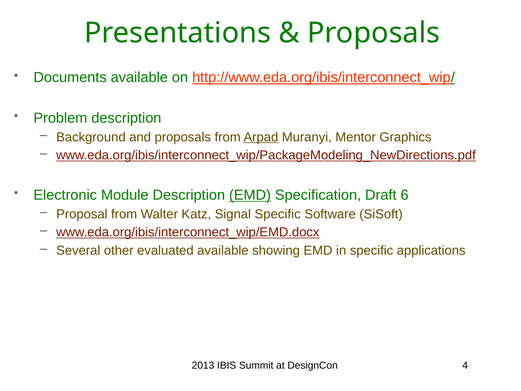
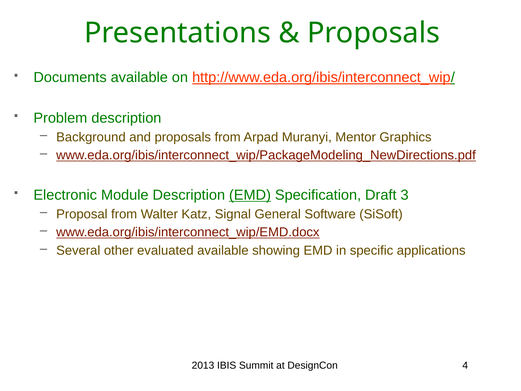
Arpad underline: present -> none
6: 6 -> 3
Signal Specific: Specific -> General
